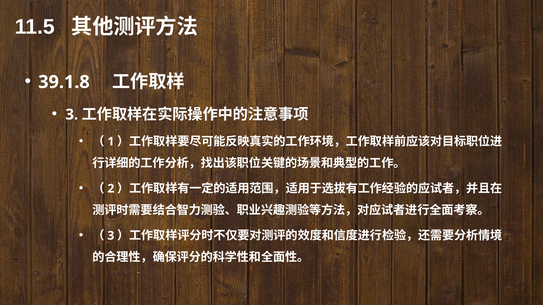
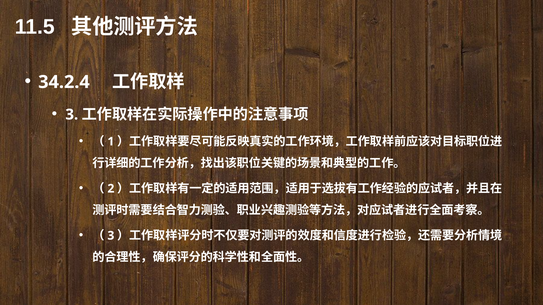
39.1.8: 39.1.8 -> 34.2.4
